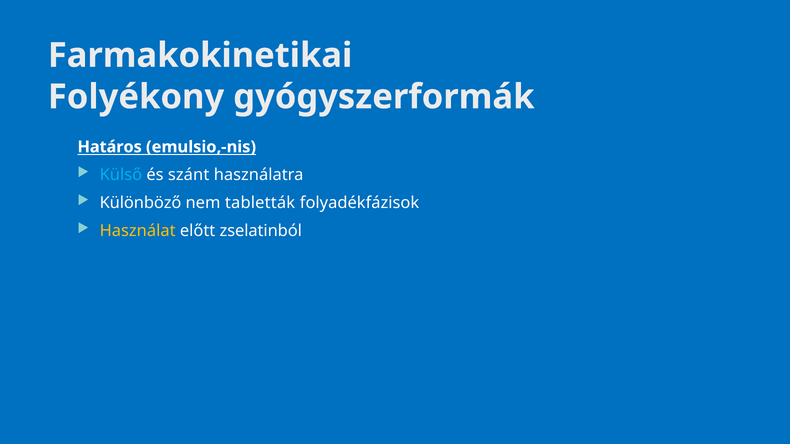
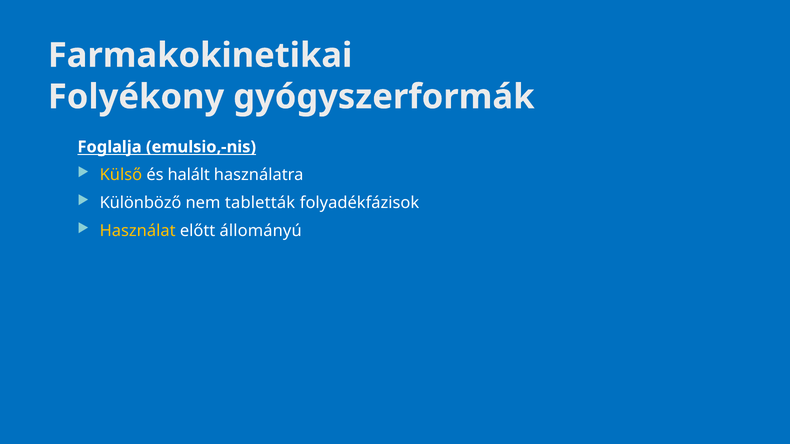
Határos: Határos -> Foglalja
Külső colour: light blue -> yellow
szánt: szánt -> halált
zselatinból: zselatinból -> állományú
